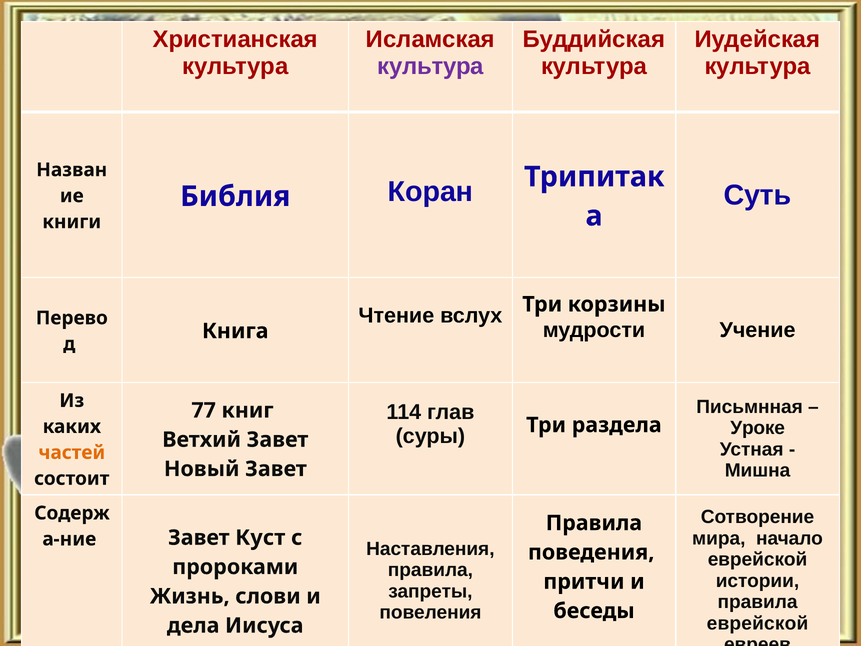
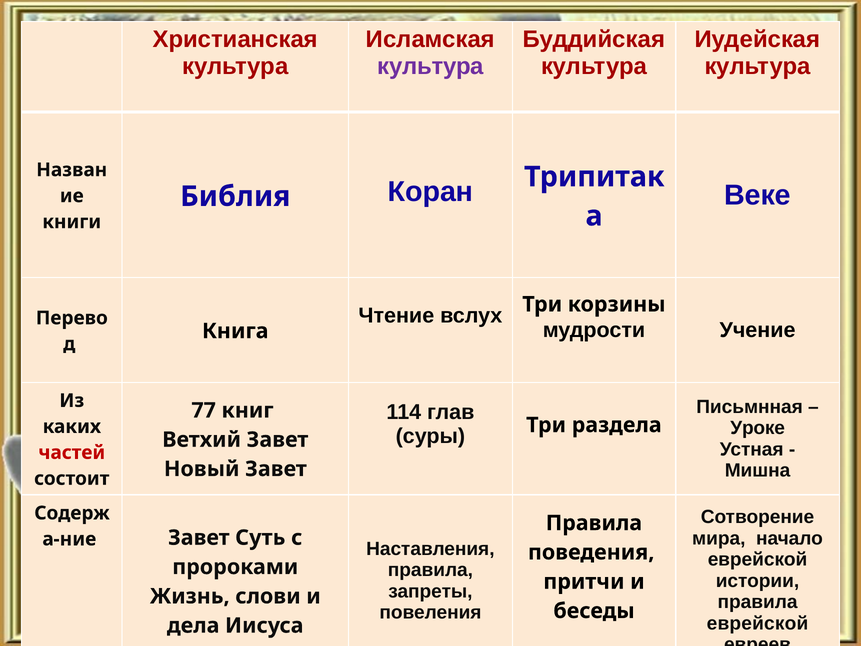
Суть: Суть -> Веке
частей colour: orange -> red
Куст: Куст -> Суть
